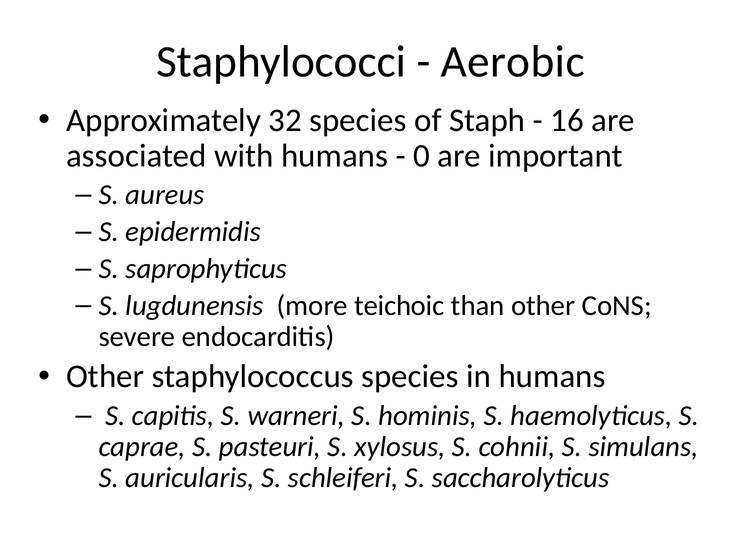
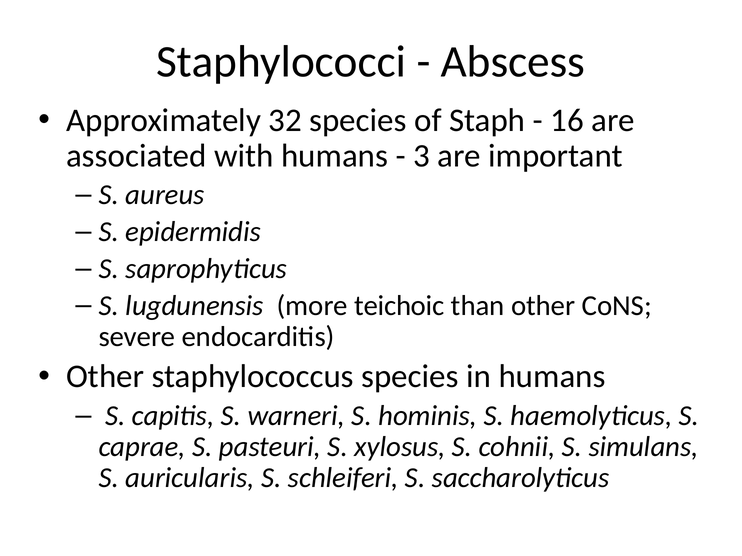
Aerobic: Aerobic -> Abscess
0: 0 -> 3
